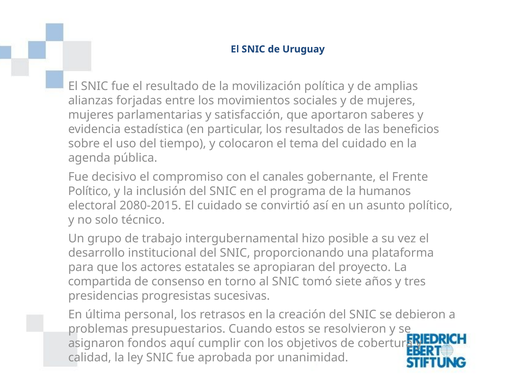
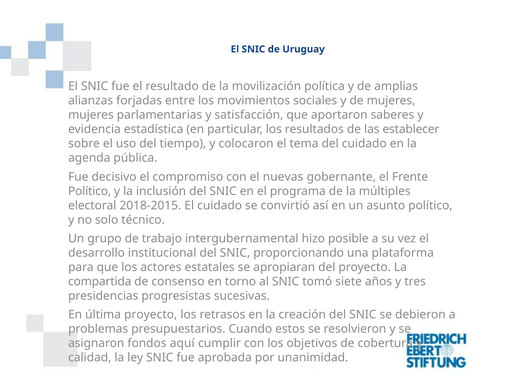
beneficios: beneficios -> establecer
canales: canales -> nuevas
humanos: humanos -> múltiples
2080-2015: 2080-2015 -> 2018-2015
última personal: personal -> proyecto
